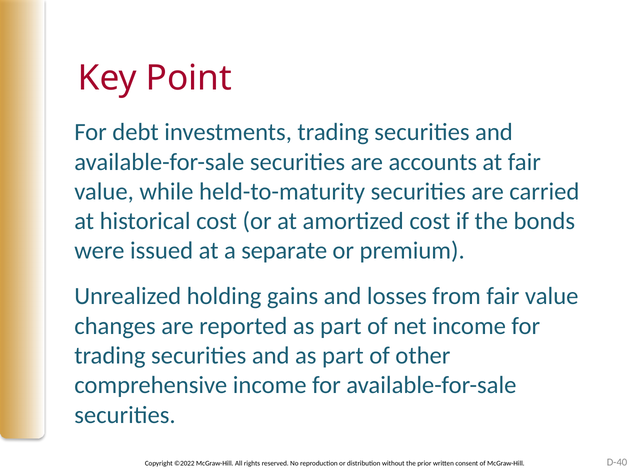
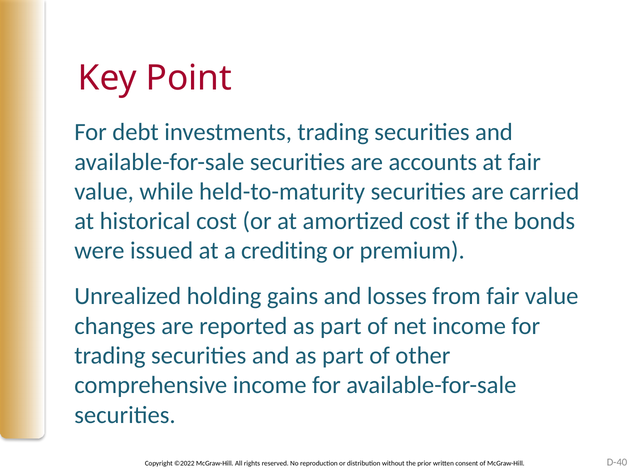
separate: separate -> crediting
